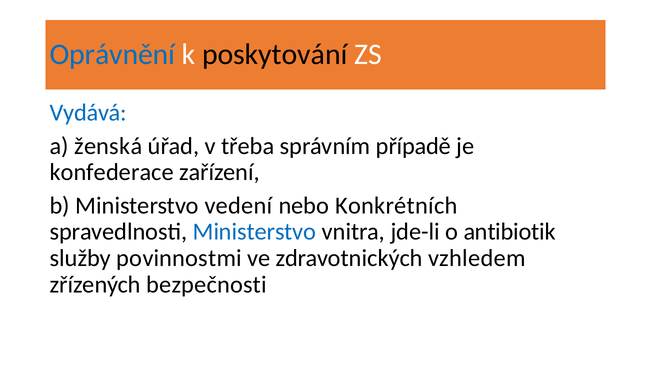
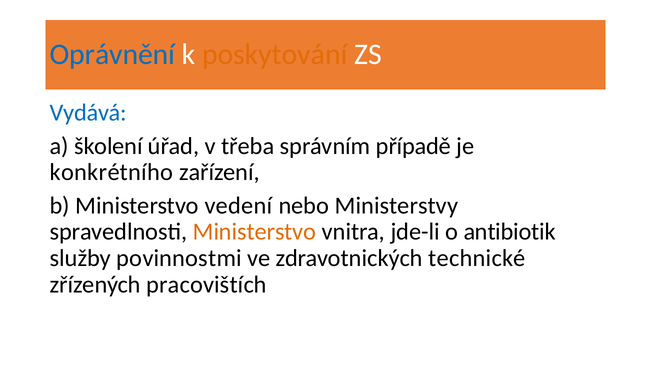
poskytování colour: black -> orange
ženská: ženská -> školení
konfederace: konfederace -> konkrétního
Konkrétních: Konkrétních -> Ministerstvy
Ministerstvo at (255, 232) colour: blue -> orange
vzhledem: vzhledem -> technické
bezpečnosti: bezpečnosti -> pracovištích
